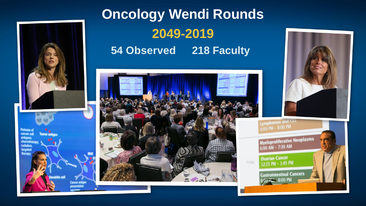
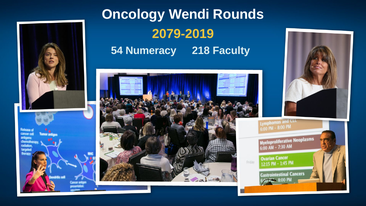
2049-2019: 2049-2019 -> 2079-2019
Observed: Observed -> Numeracy
